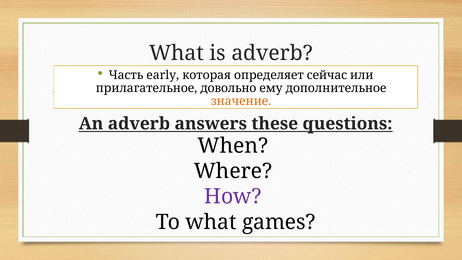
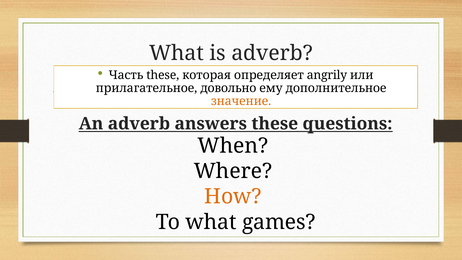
Часть early: early -> these
сейчас: сейчас -> angrily
How colour: purple -> orange
